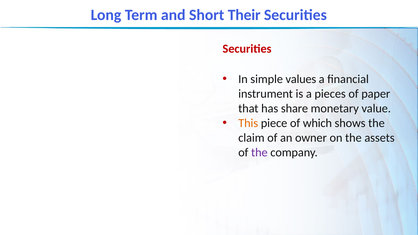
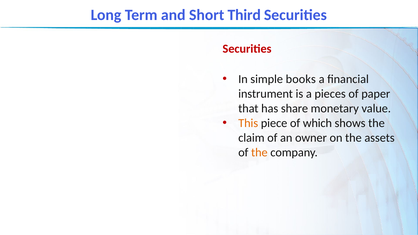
Their: Their -> Third
values: values -> books
the at (259, 152) colour: purple -> orange
